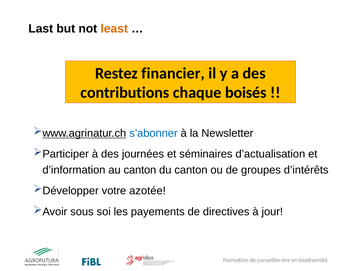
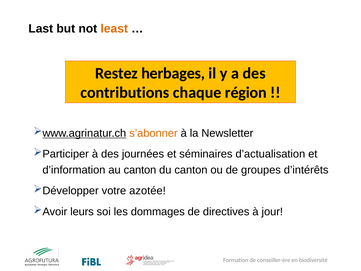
financier: financier -> herbages
boisés: boisés -> région
s’abonner colour: blue -> orange
sous: sous -> leurs
payements: payements -> dommages
